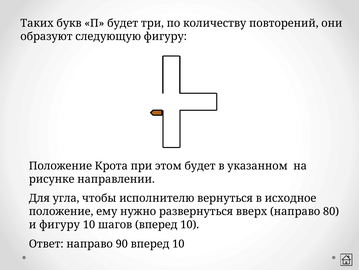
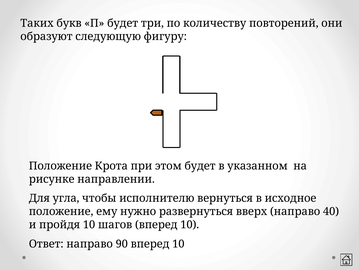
80: 80 -> 40
и фигуру: фигуру -> пройдя
